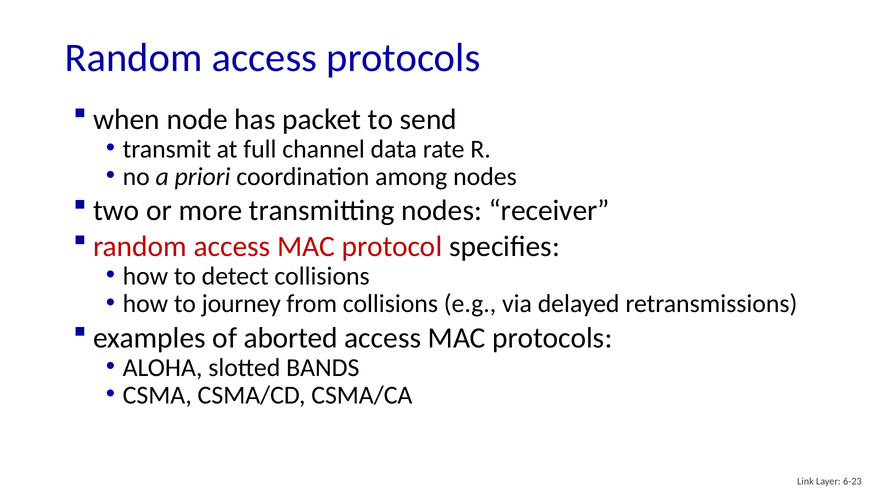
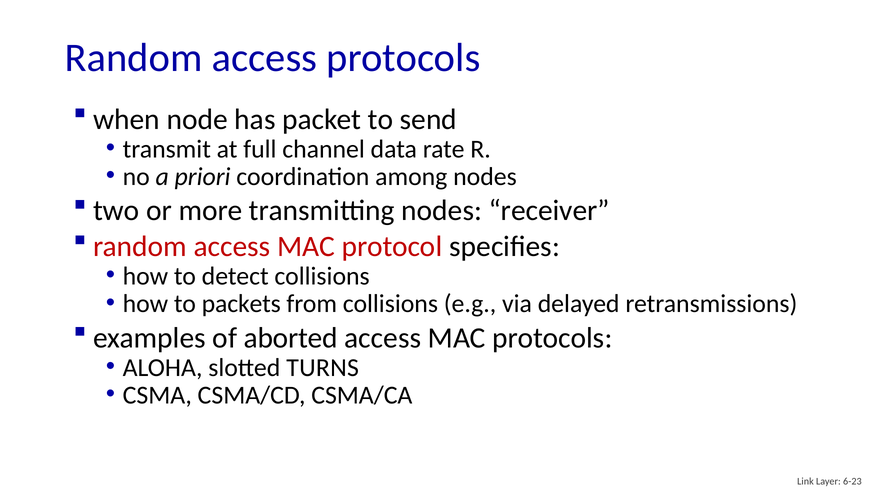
journey: journey -> packets
BANDS: BANDS -> TURNS
